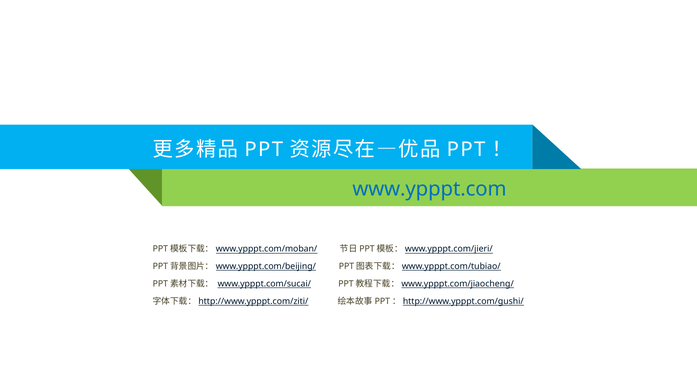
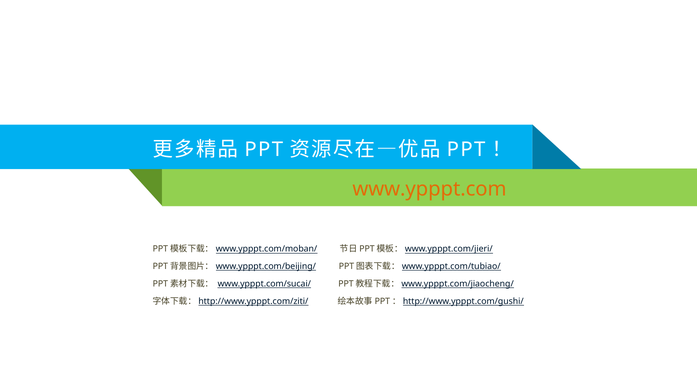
www.ypppt.com colour: blue -> orange
